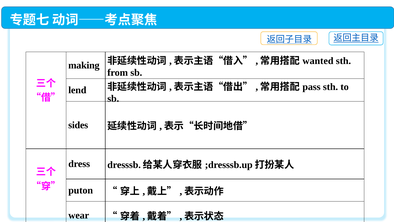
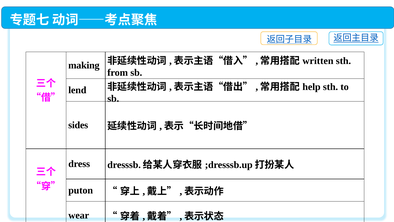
wanted: wanted -> written
pass: pass -> help
